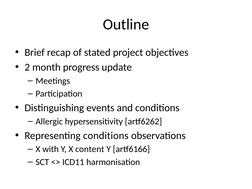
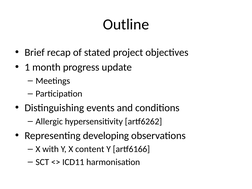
2: 2 -> 1
Representing conditions: conditions -> developing
